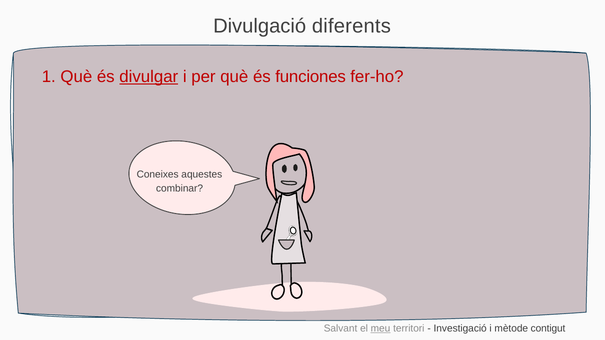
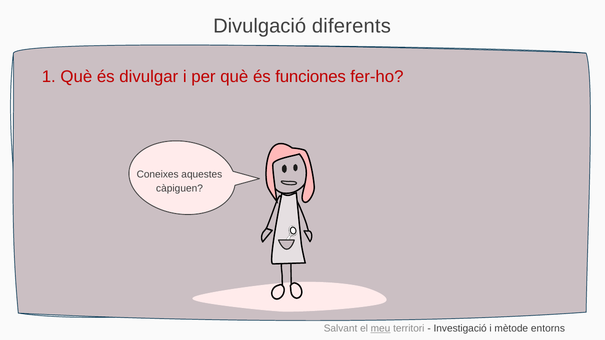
divulgar underline: present -> none
combinar: combinar -> càpiguen
contigut: contigut -> entorns
